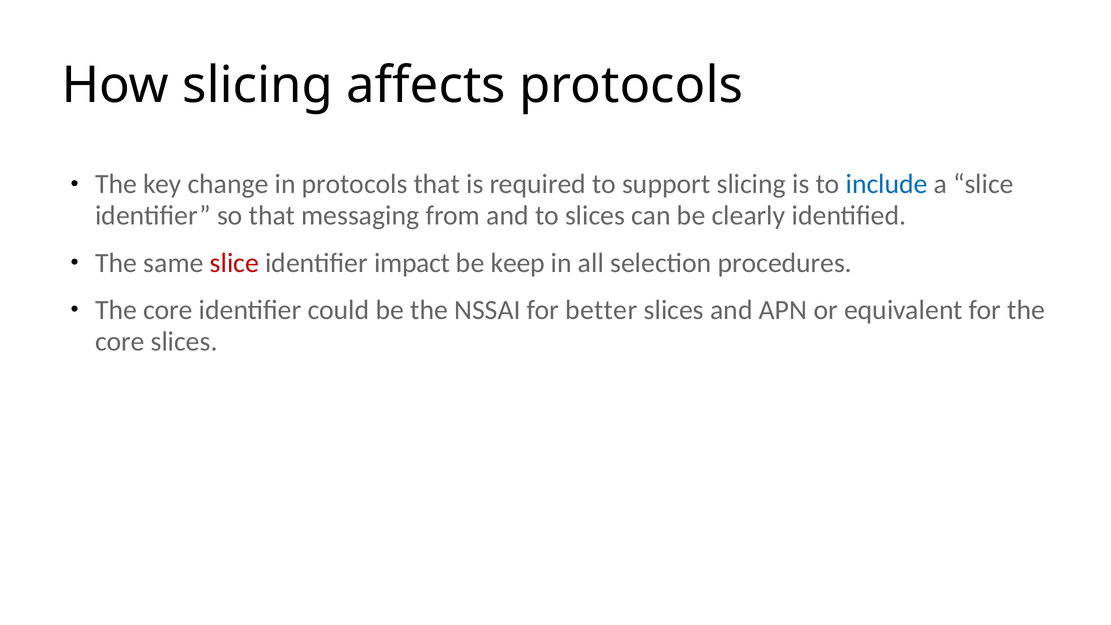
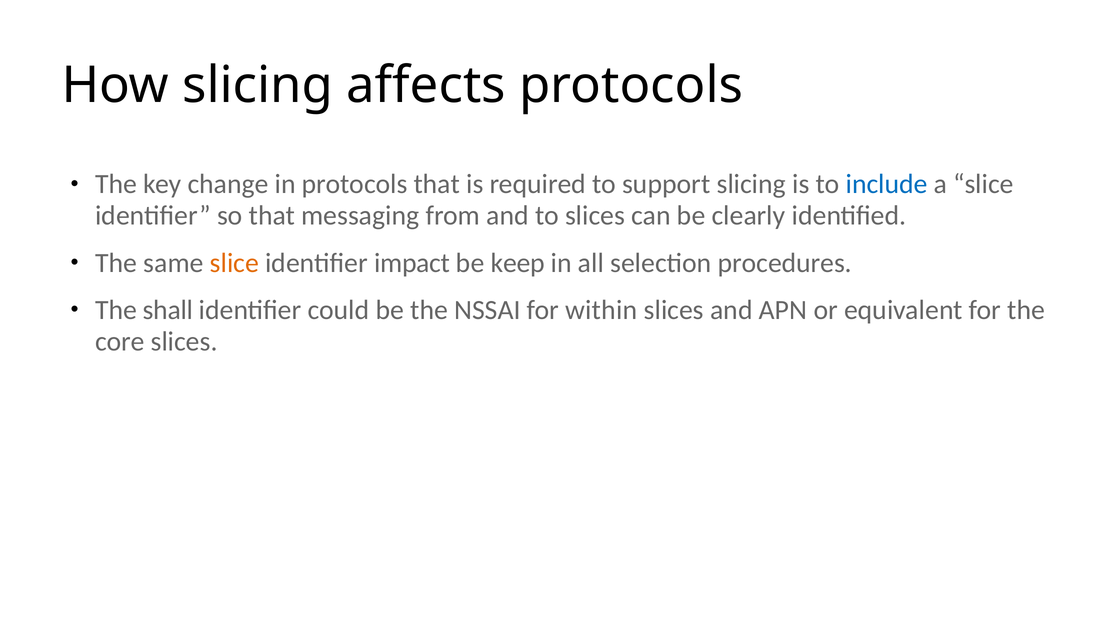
slice at (234, 263) colour: red -> orange
core at (168, 310): core -> shall
better: better -> within
